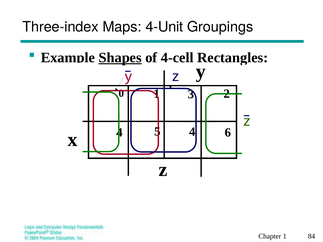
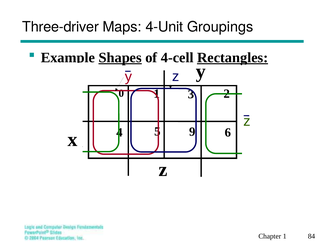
Three-index: Three-index -> Three-driver
Rectangles underline: none -> present
4 at (192, 132): 4 -> 9
